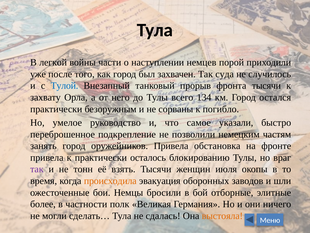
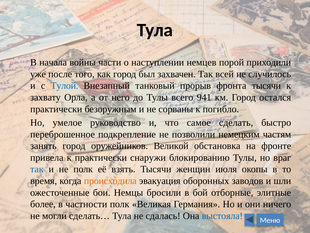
легкой: легкой -> начала
суда: суда -> всей
134: 134 -> 941
указали: указали -> сделать
оружейников Привела: Привела -> Великой
осталось: осталось -> снаружи
так at (37, 169) colour: purple -> blue
не тонн: тонн -> полк
выстояла colour: orange -> blue
